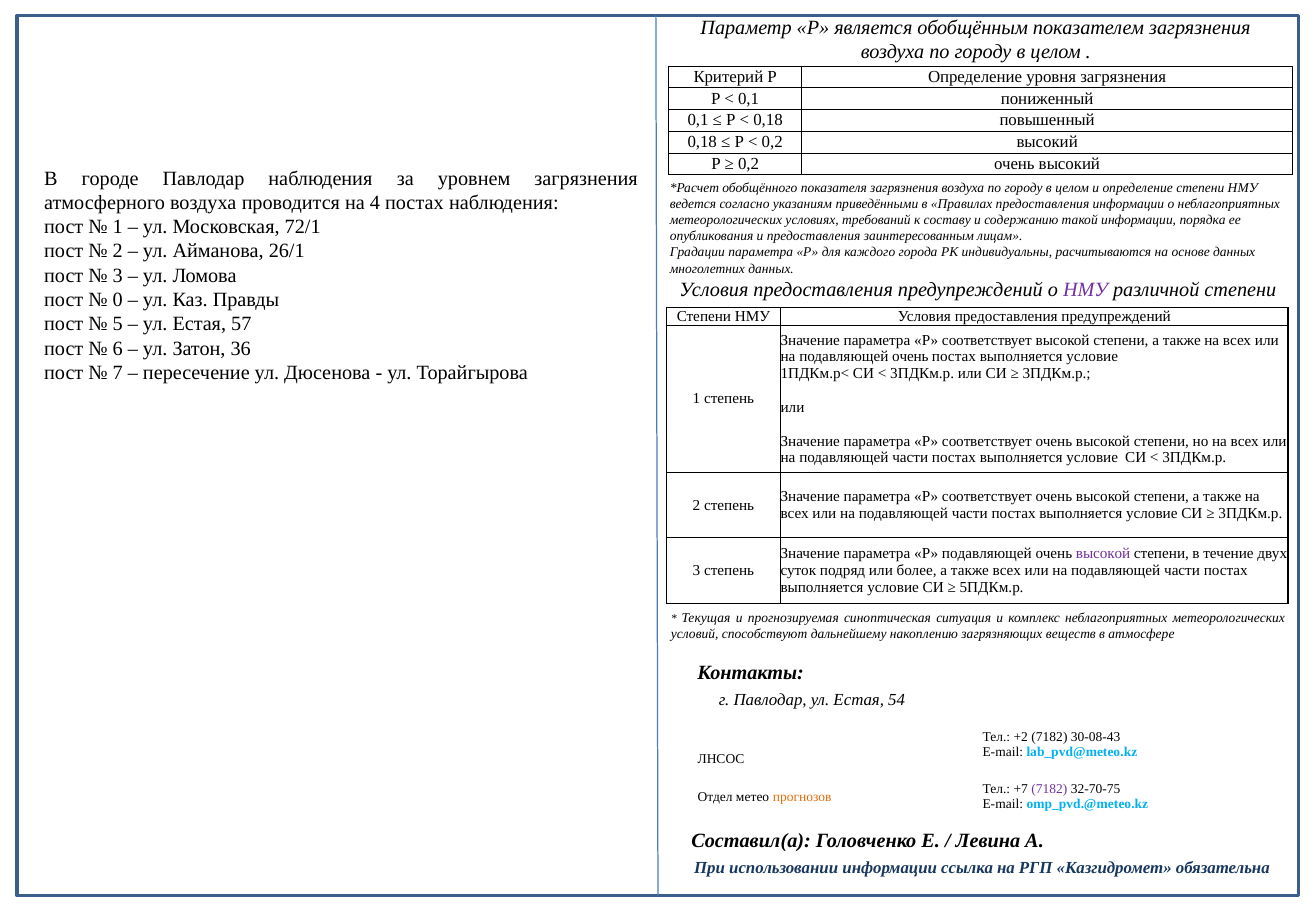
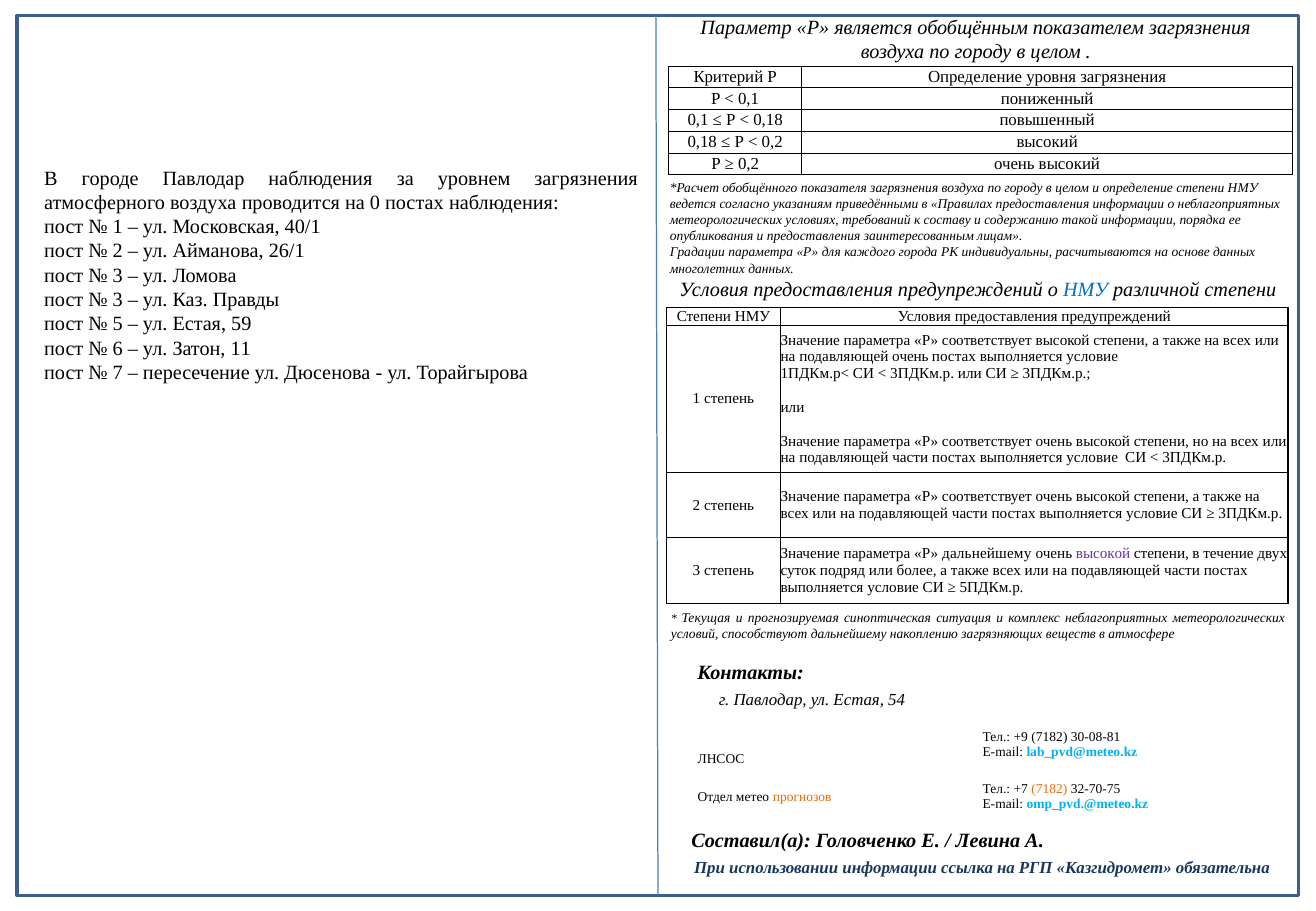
4: 4 -> 0
72/1: 72/1 -> 40/1
НМУ at (1086, 290) colour: purple -> blue
0 at (118, 300): 0 -> 3
57: 57 -> 59
36: 36 -> 11
Р подавляющей: подавляющей -> дальнейшему
+2: +2 -> +9
30-08-43: 30-08-43 -> 30-08-81
7182 at (1049, 789) colour: purple -> orange
